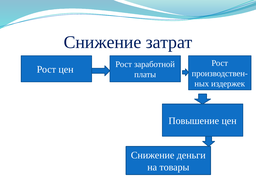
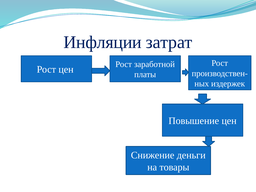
Снижение at (102, 42): Снижение -> Инфляции
